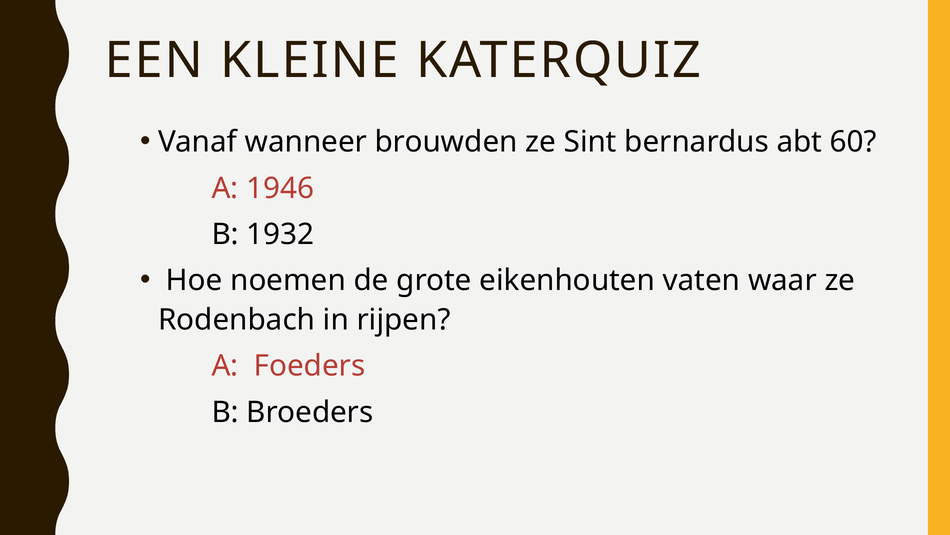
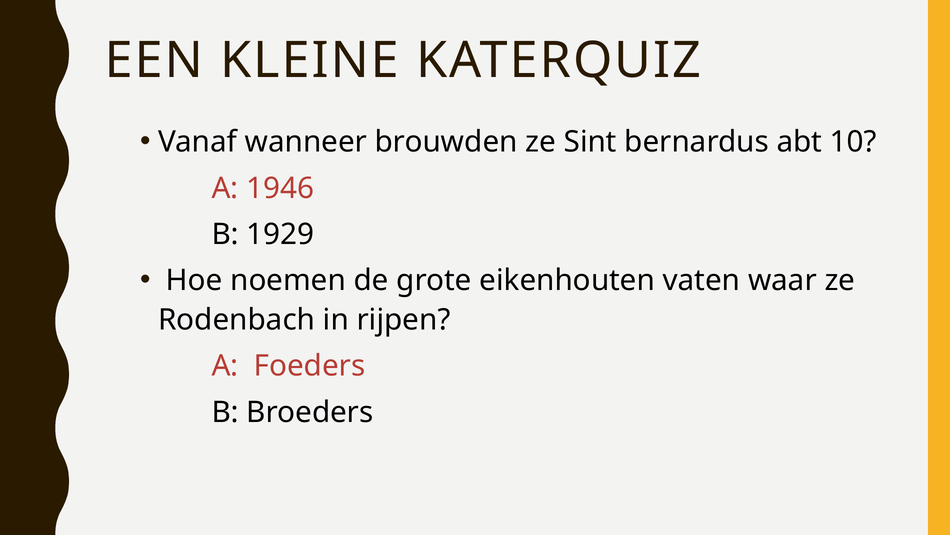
60: 60 -> 10
1932: 1932 -> 1929
